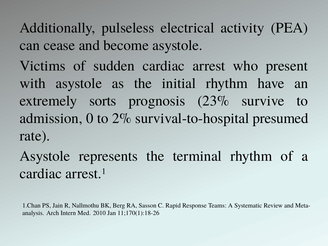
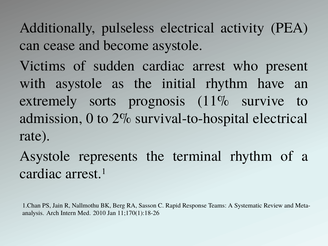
23%: 23% -> 11%
survival-to-hospital presumed: presumed -> electrical
